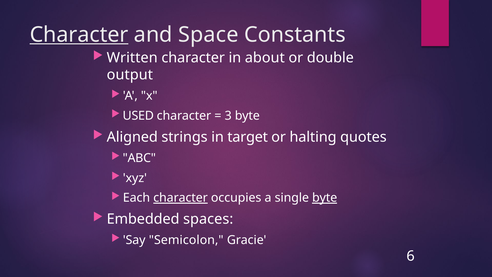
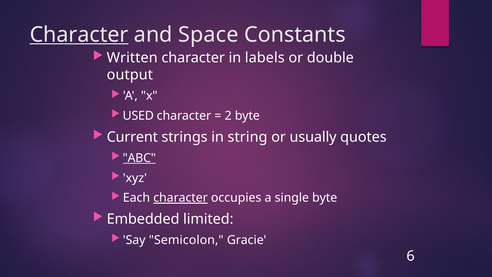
about: about -> labels
3: 3 -> 2
Aligned: Aligned -> Current
target: target -> string
halting: halting -> usually
ABC underline: none -> present
byte at (325, 198) underline: present -> none
spaces: spaces -> limited
